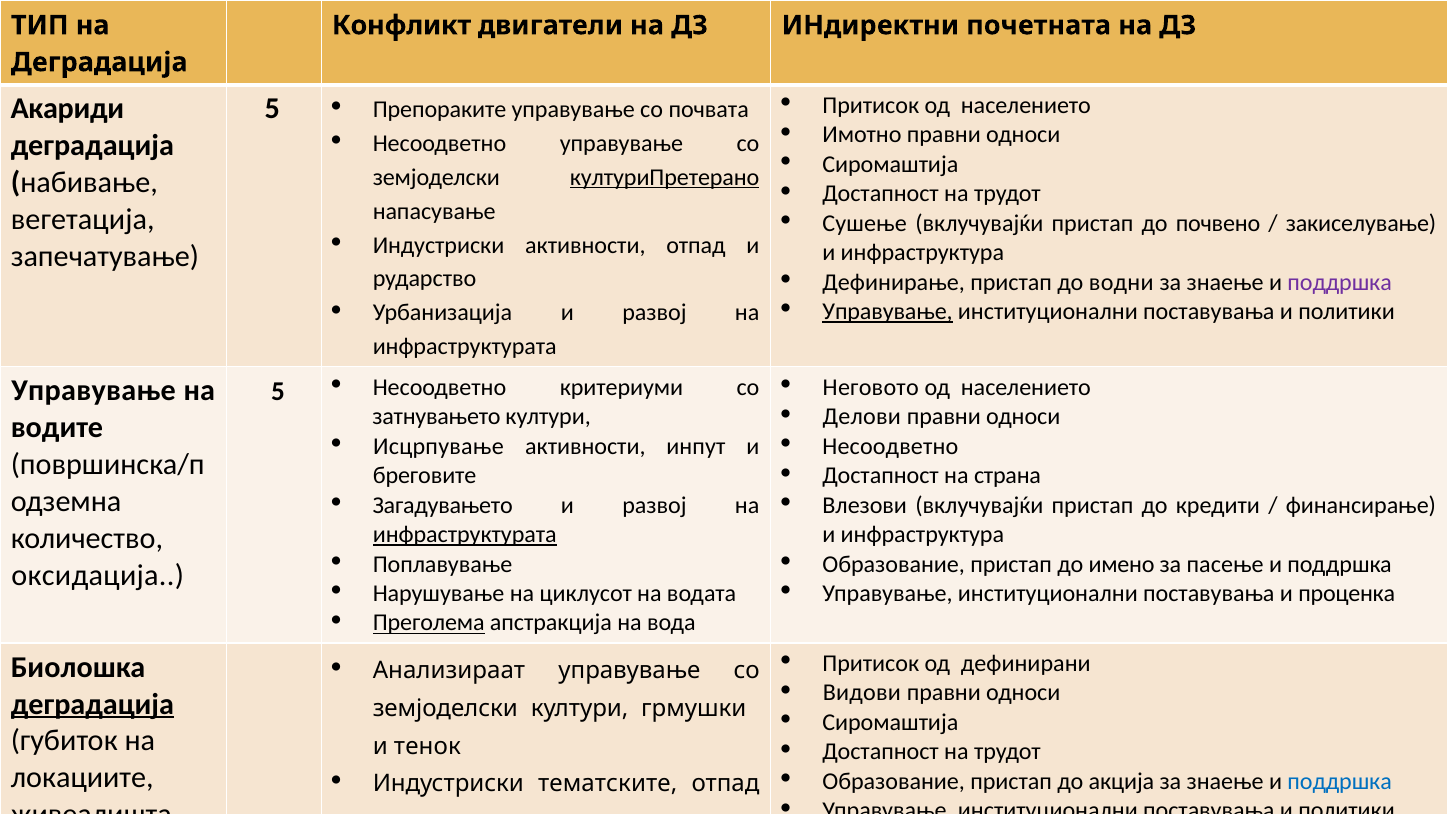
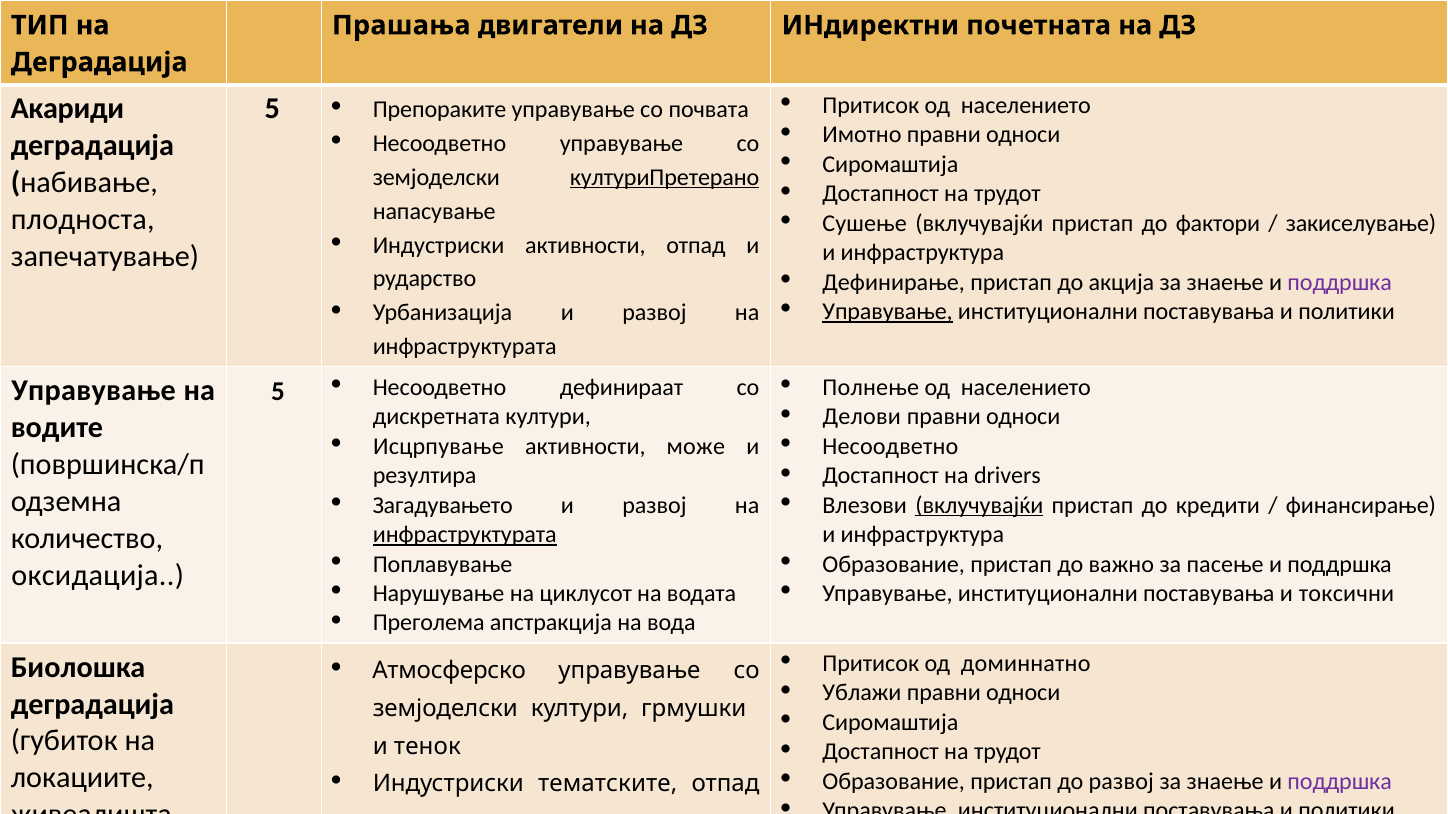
Конфликт: Конфликт -> Прашања
вегетација: вегетација -> плодноста
почвено: почвено -> фактори
водни: водни -> акција
Неговото: Неговото -> Полнење
критериуми: критериуми -> дефинираат
затнувањето: затнувањето -> дискретната
инпут: инпут -> може
страна: страна -> drivers
бреговите: бреговите -> резултира
вклучувајќи at (979, 505) underline: none -> present
имено: имено -> важно
проценка: проценка -> токсични
Преголема underline: present -> none
дефинирани: дефинирани -> доминнатно
Анализираат: Анализираат -> Атмосферско
Видови: Видови -> Ублажи
деградација at (92, 705) underline: present -> none
до акција: акција -> развој
поддршка at (1340, 782) colour: blue -> purple
